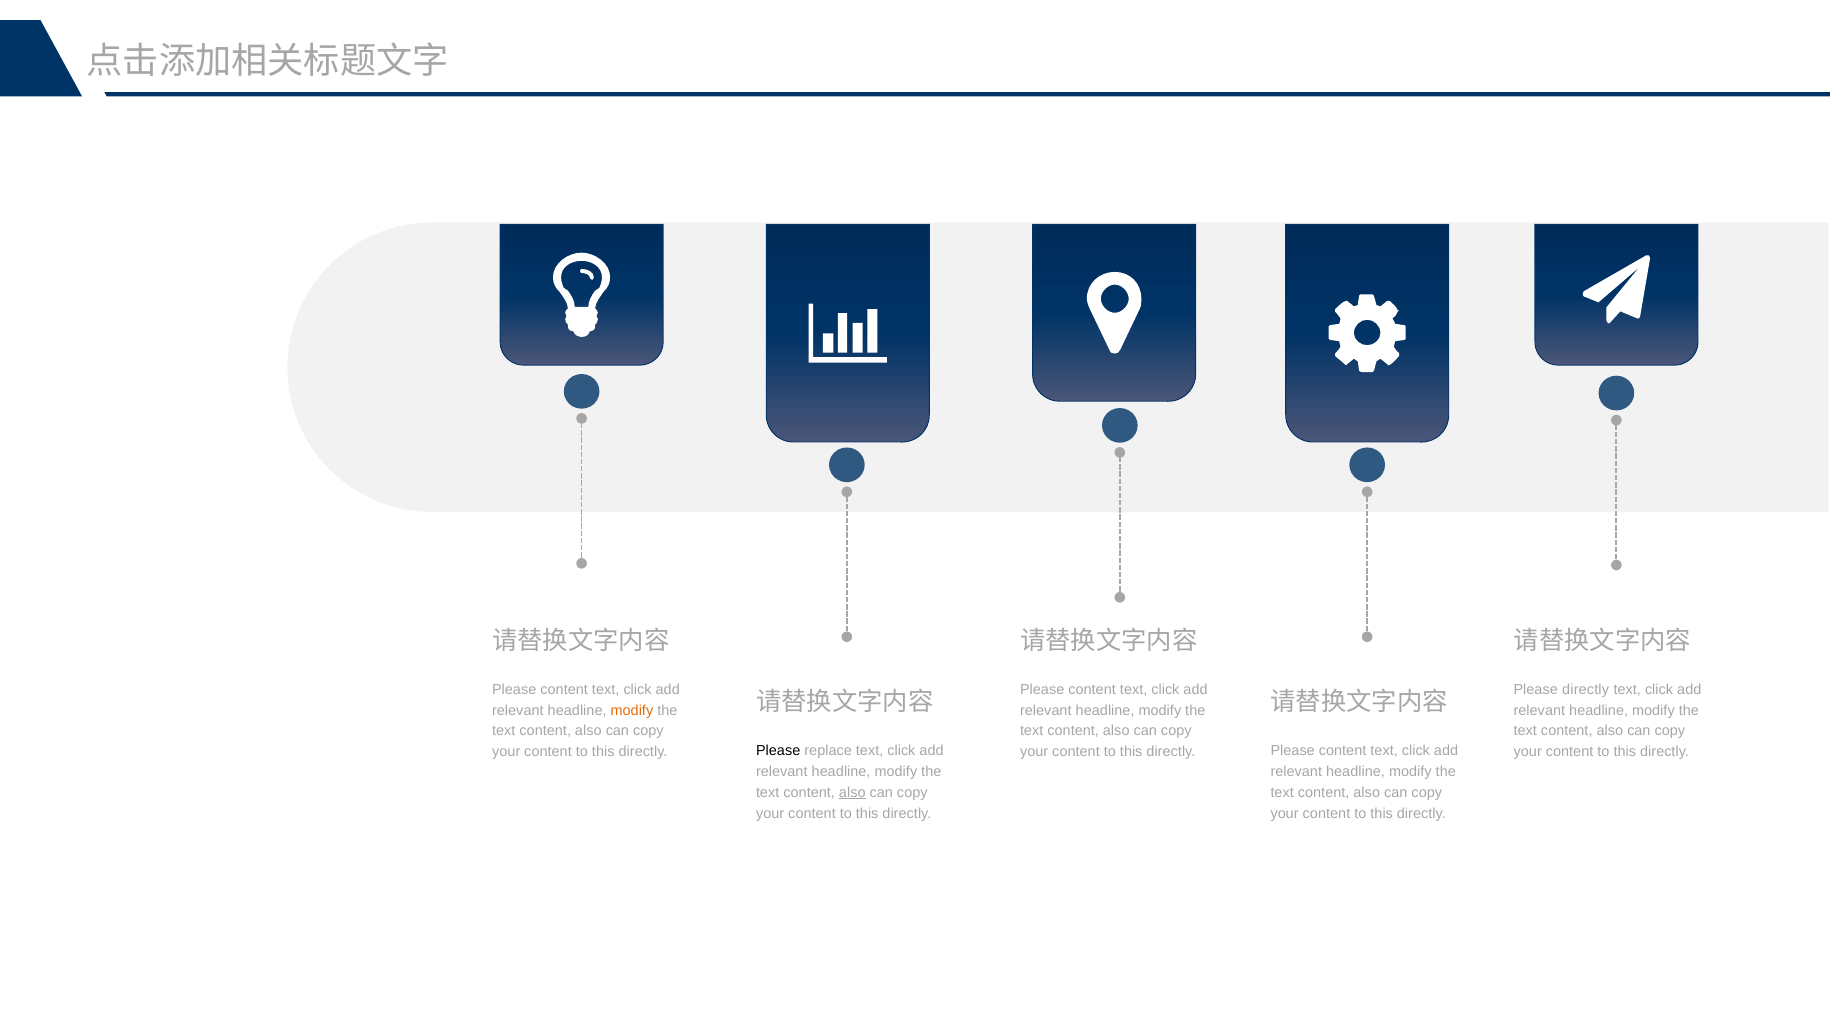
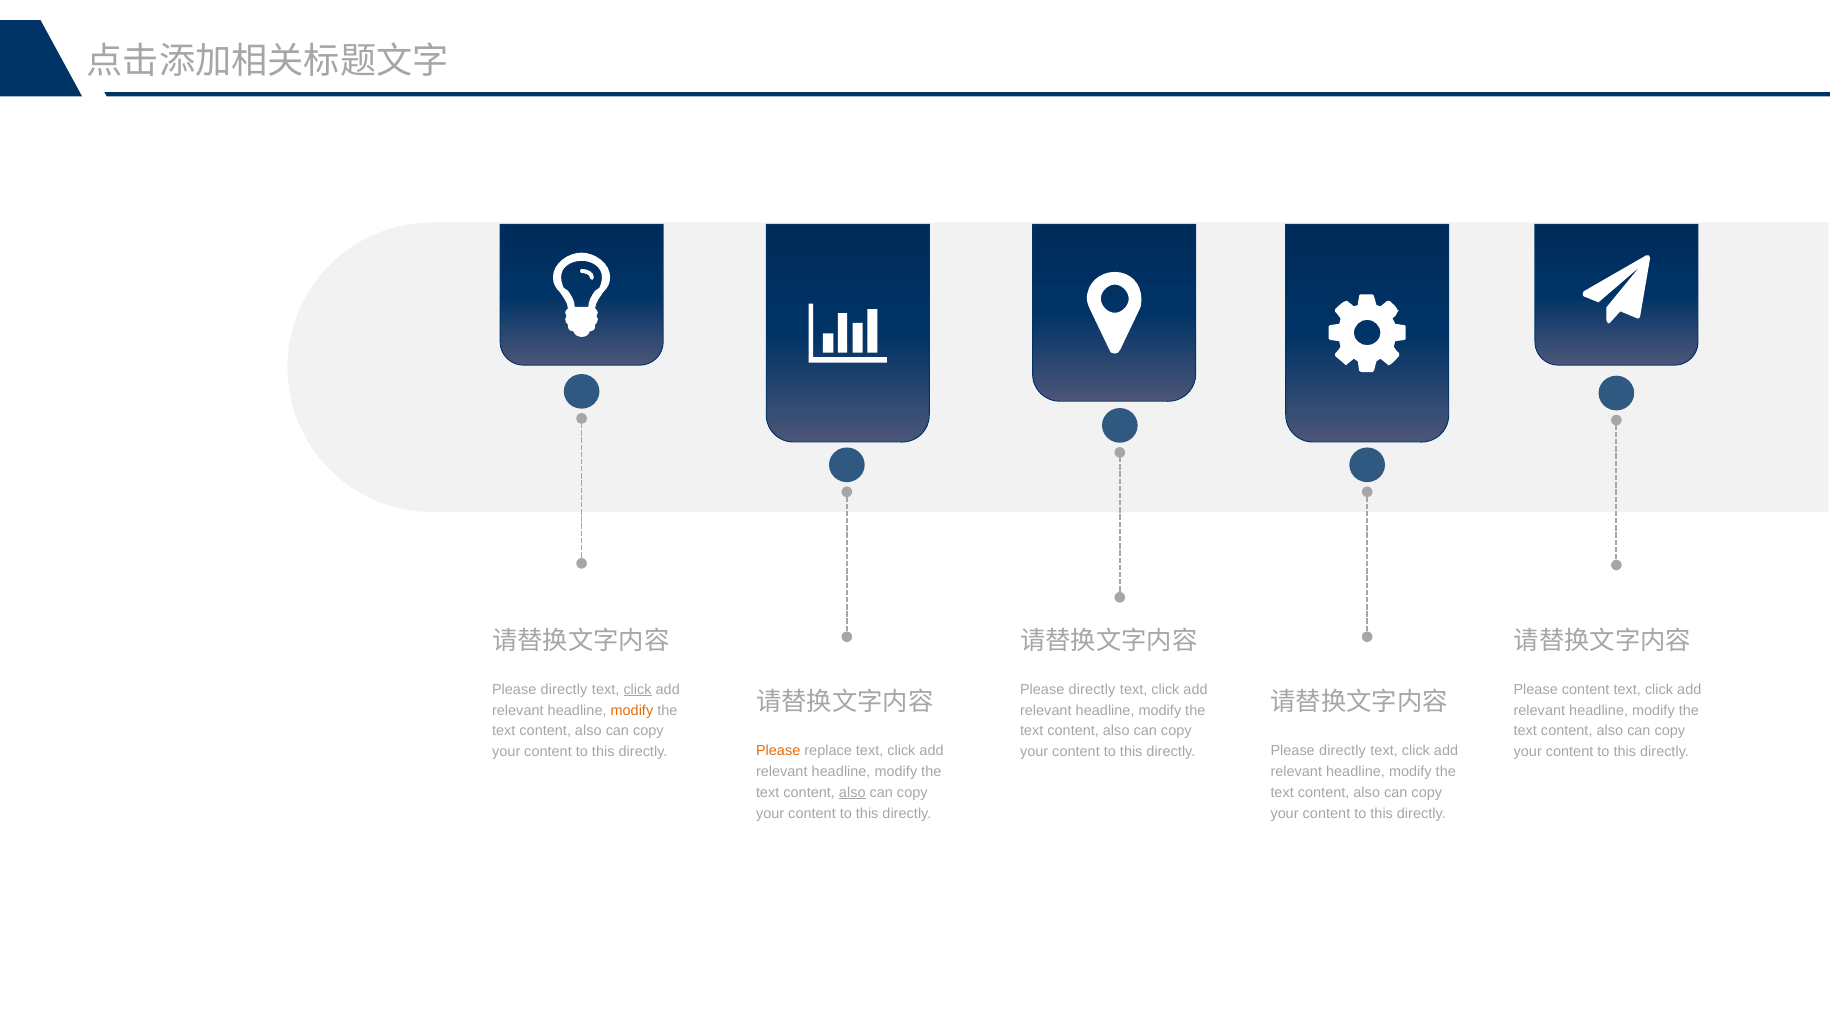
content at (564, 689): content -> directly
click at (638, 689) underline: none -> present
content at (1092, 689): content -> directly
Please directly: directly -> content
Please at (778, 751) colour: black -> orange
content at (1343, 751): content -> directly
